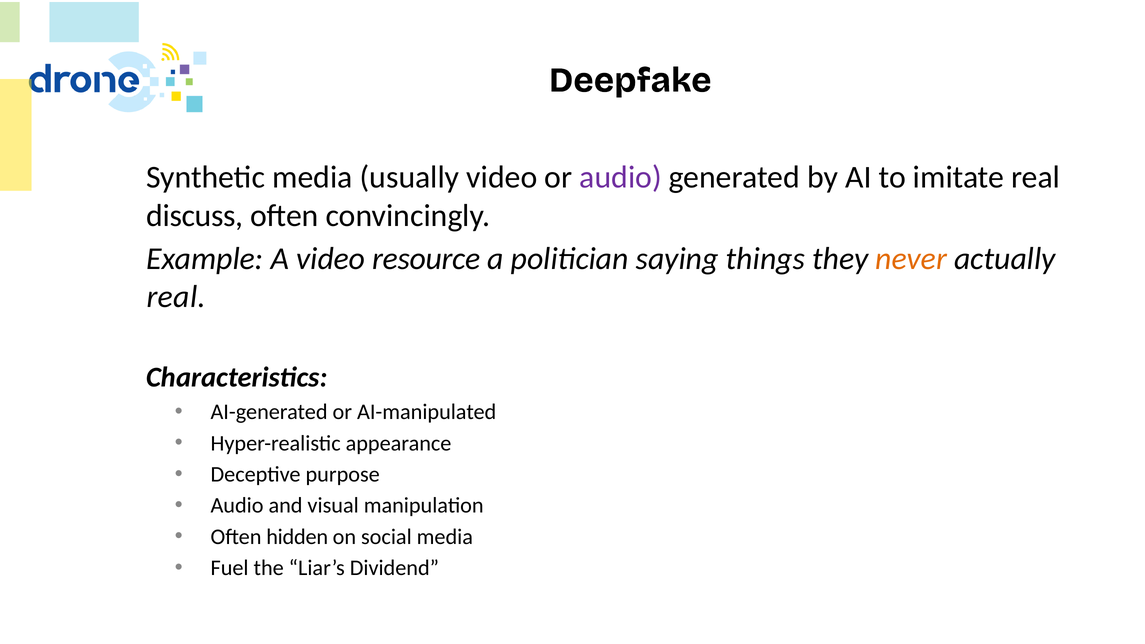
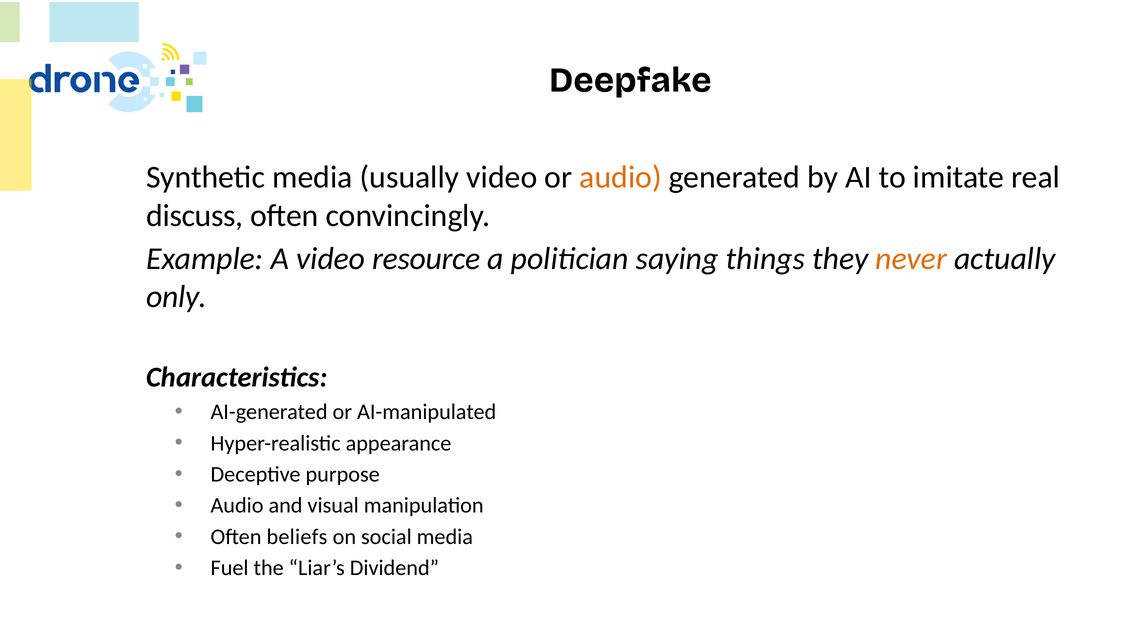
audio at (621, 177) colour: purple -> orange
real at (176, 297): real -> only
hidden: hidden -> beliefs
